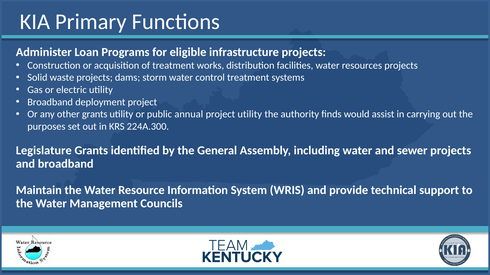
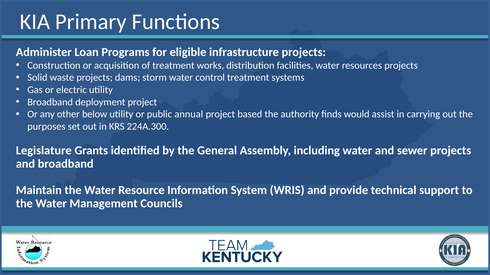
other grants: grants -> below
project utility: utility -> based
